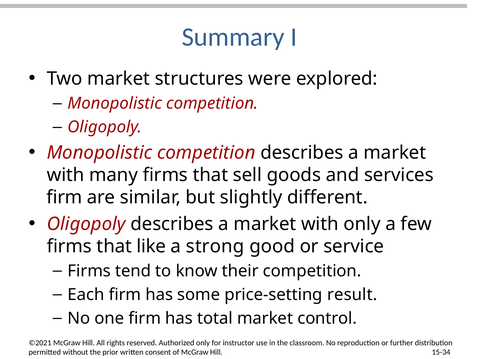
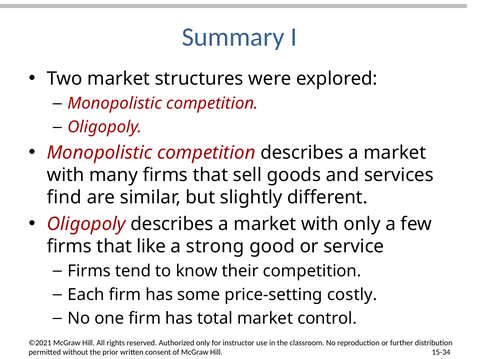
firm at (64, 197): firm -> find
result: result -> costly
